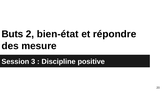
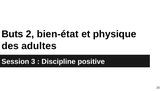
répondre: répondre -> physique
mesure: mesure -> adultes
